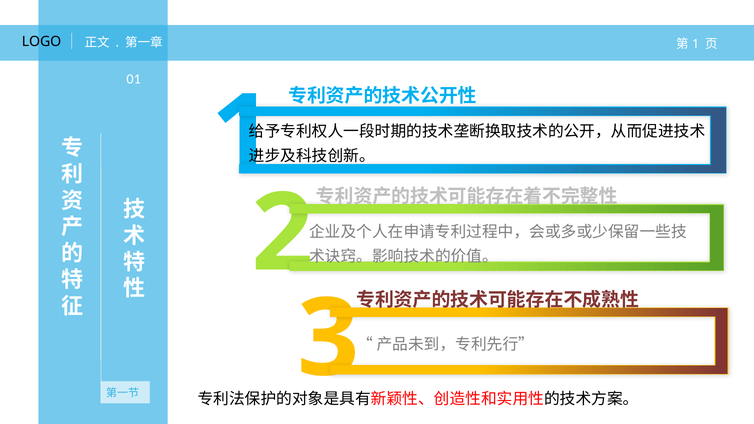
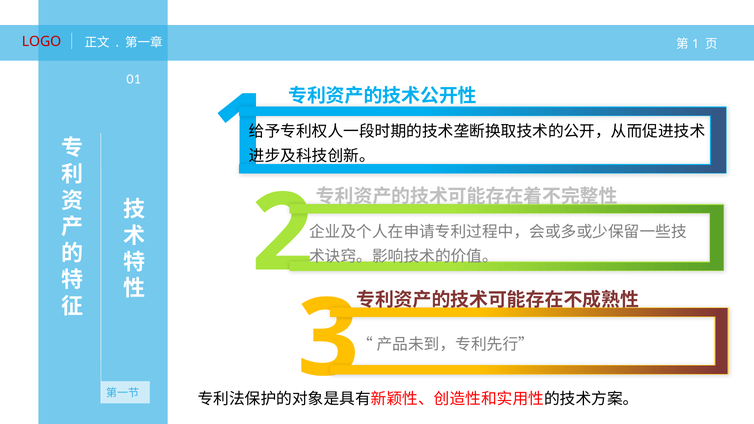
LOGO colour: black -> red
